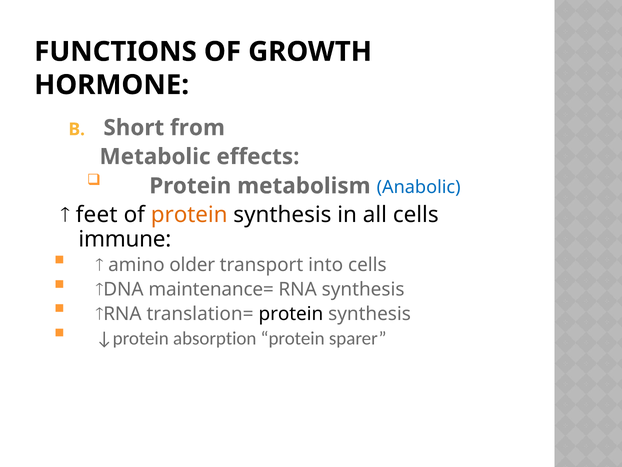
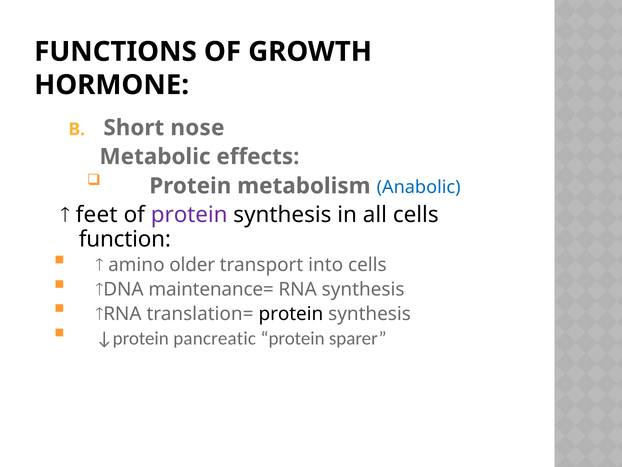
from: from -> nose
protein at (189, 215) colour: orange -> purple
immune: immune -> function
absorption: absorption -> pancreatic
